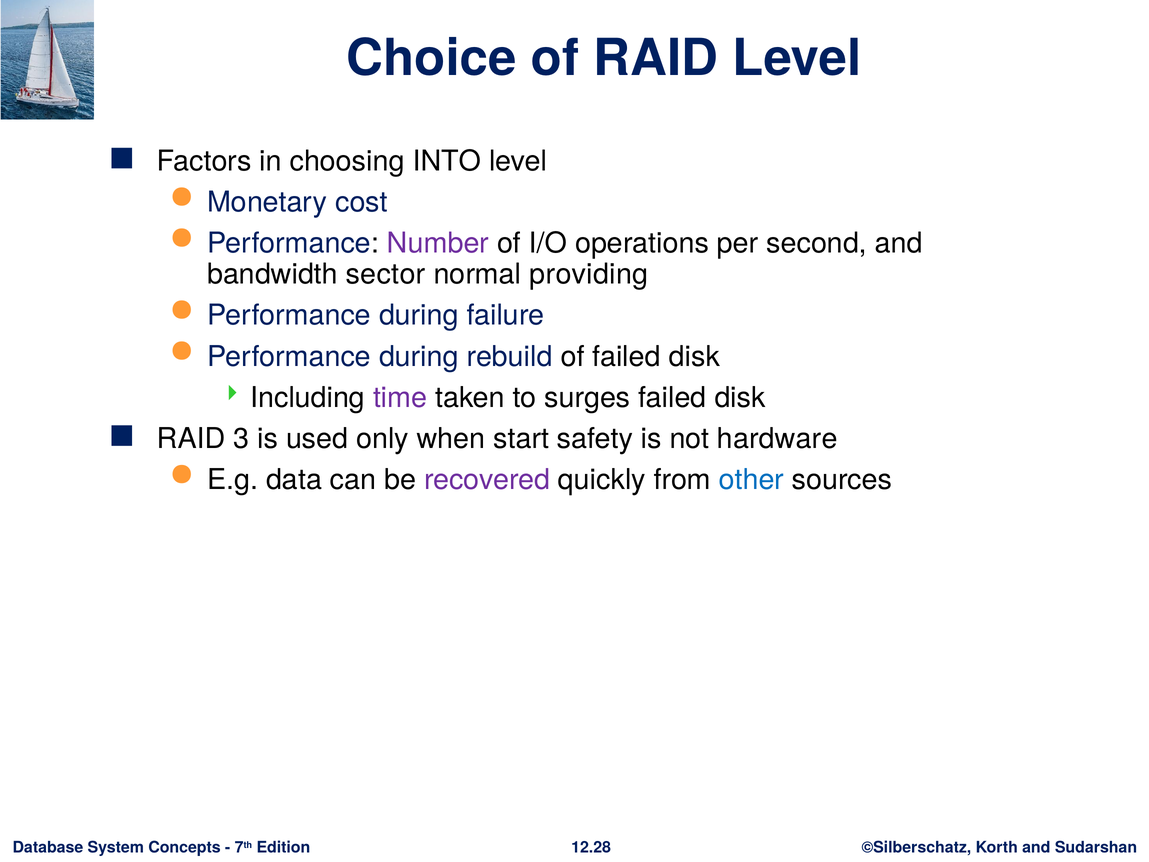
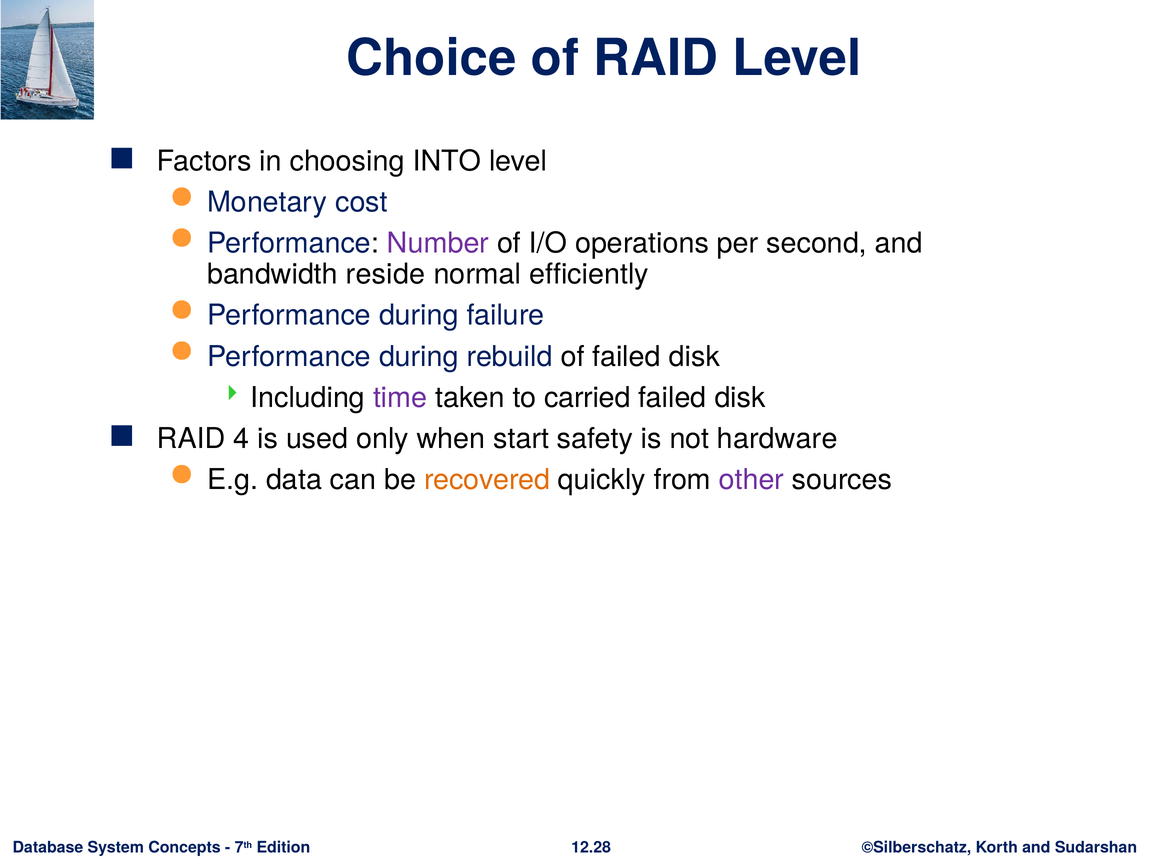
sector: sector -> reside
providing: providing -> efficiently
surges: surges -> carried
3: 3 -> 4
recovered colour: purple -> orange
other colour: blue -> purple
